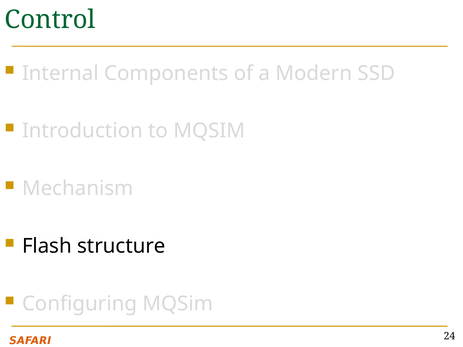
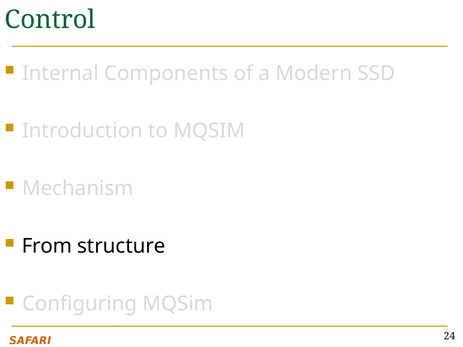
Flash: Flash -> From
